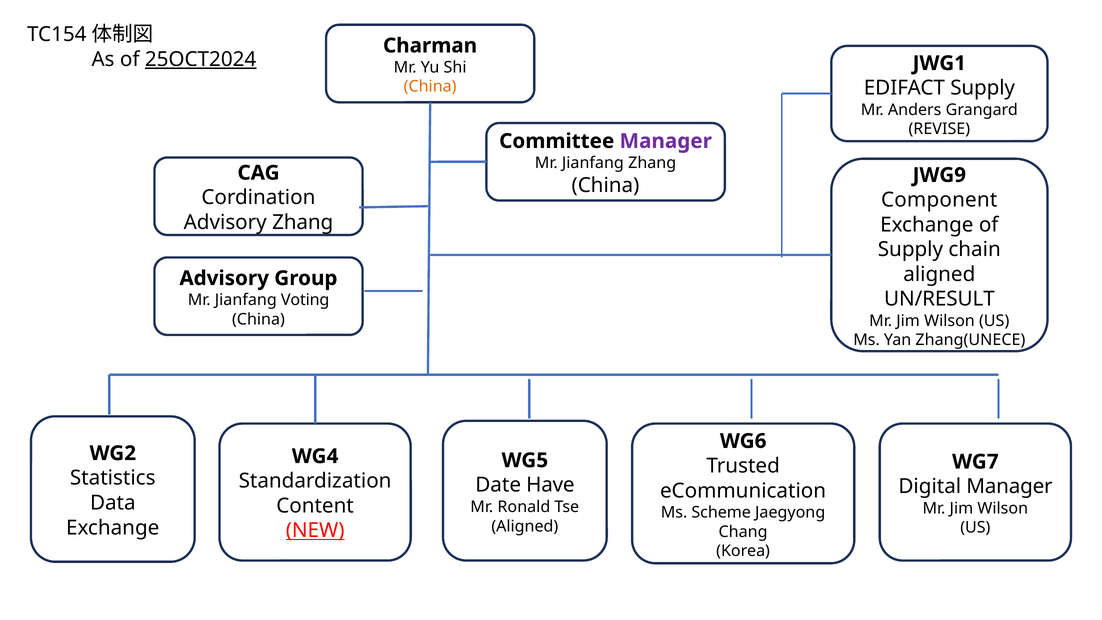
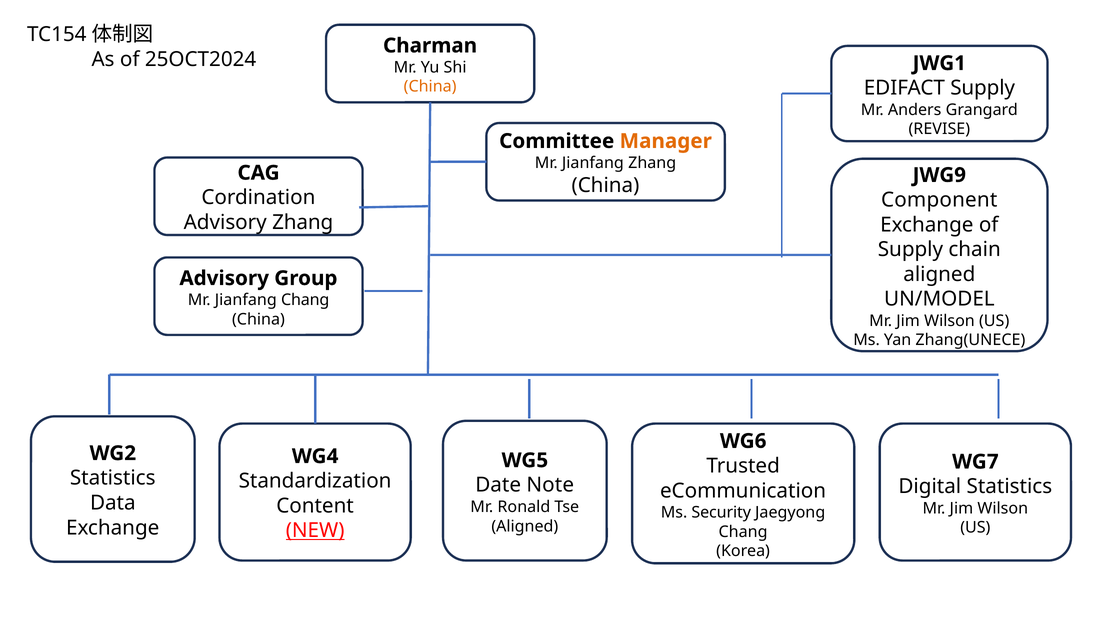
25OCT2024 underline: present -> none
Manager at (666, 141) colour: purple -> orange
UN/RESULT: UN/RESULT -> UN/MODEL
Jianfang Voting: Voting -> Chang
Have: Have -> Note
Digital Manager: Manager -> Statistics
Scheme: Scheme -> Security
